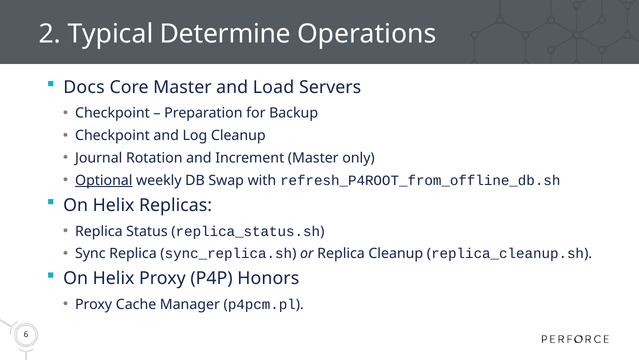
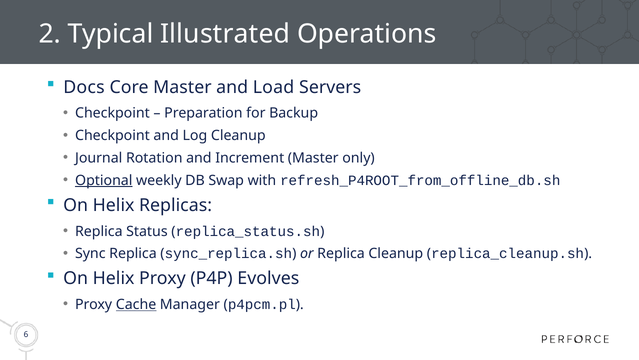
Determine: Determine -> Illustrated
Honors: Honors -> Evolves
Cache underline: none -> present
